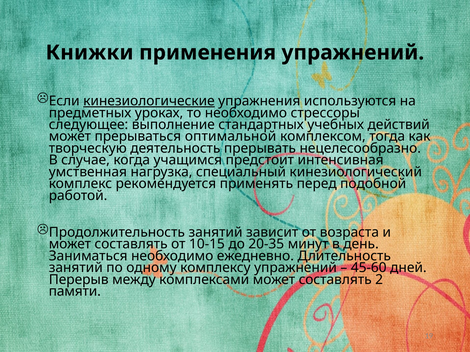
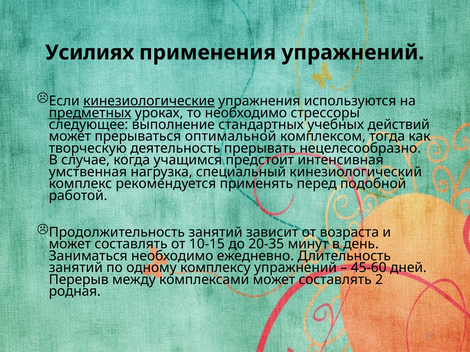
Книжки: Книжки -> Усилиях
предметных underline: none -> present
памяти: памяти -> родная
